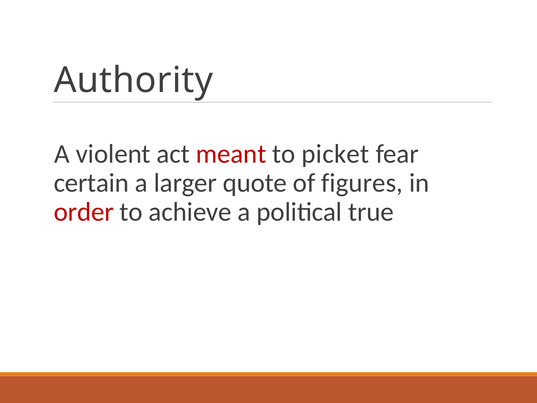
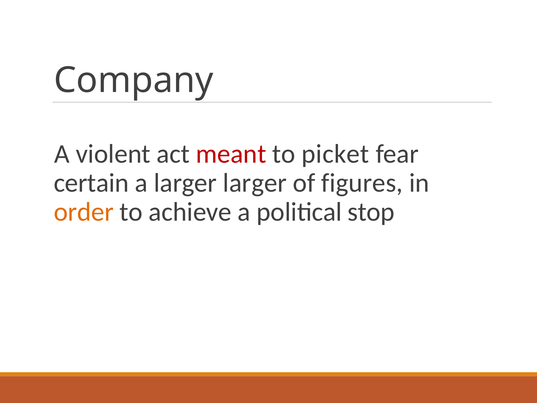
Authority: Authority -> Company
larger quote: quote -> larger
order colour: red -> orange
true: true -> stop
